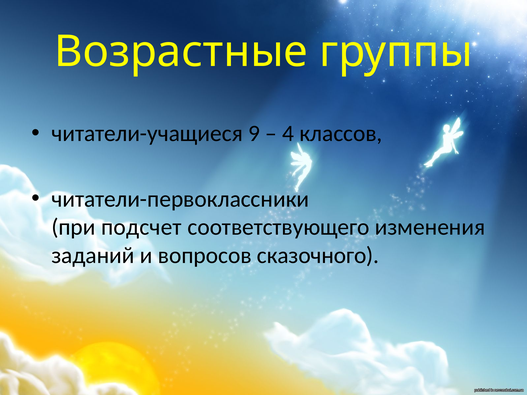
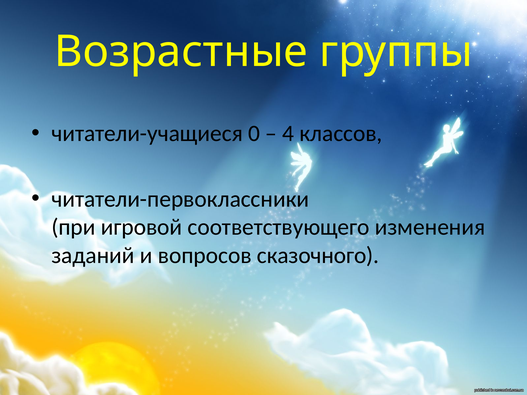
9: 9 -> 0
подсчет: подсчет -> игровой
